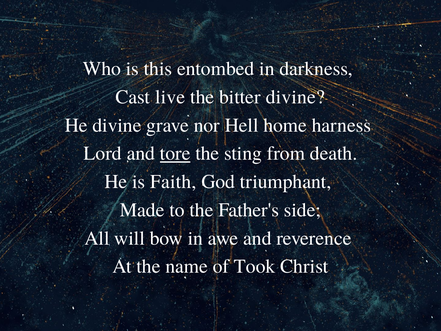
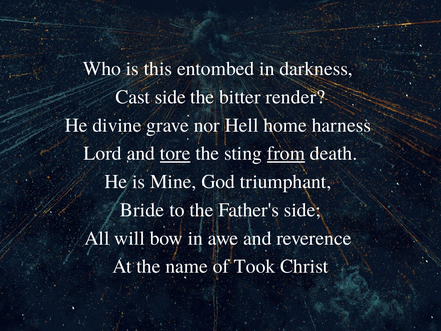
Cast live: live -> side
bitter divine: divine -> render
from underline: none -> present
Faith: Faith -> Mine
Made: Made -> Bride
